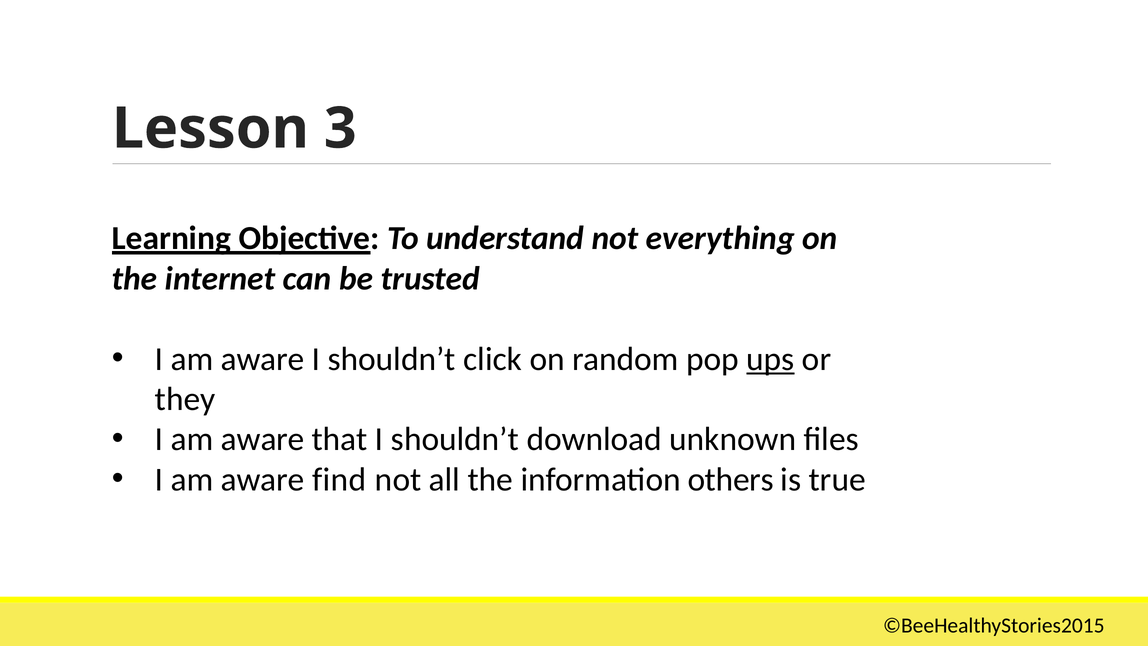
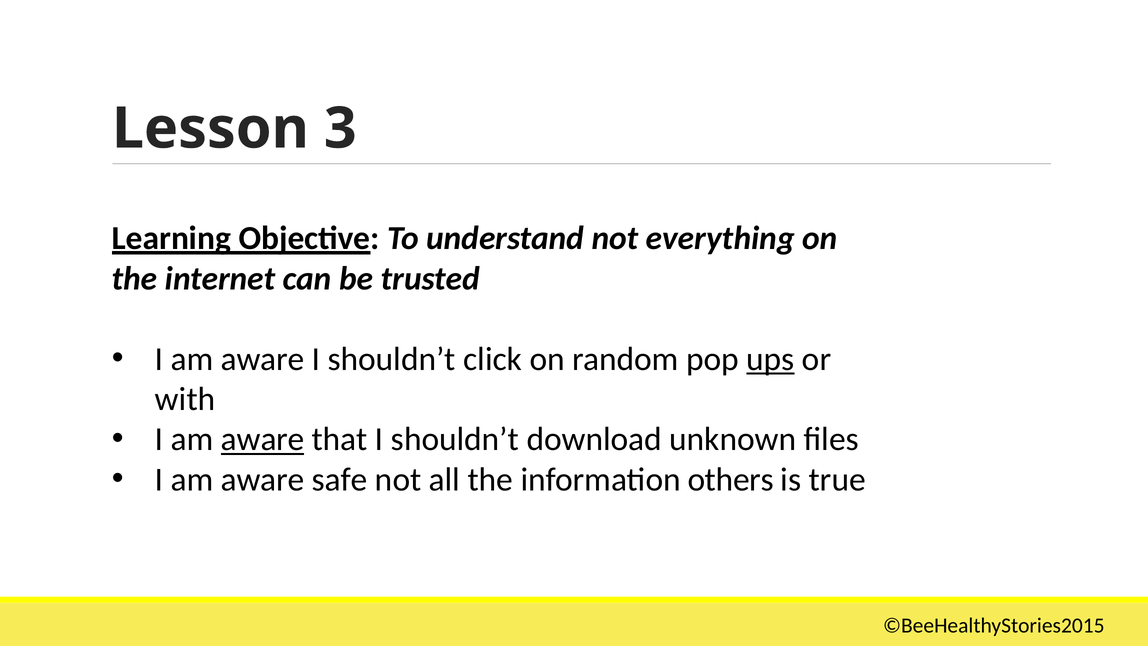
they: they -> with
aware at (263, 439) underline: none -> present
find: find -> safe
